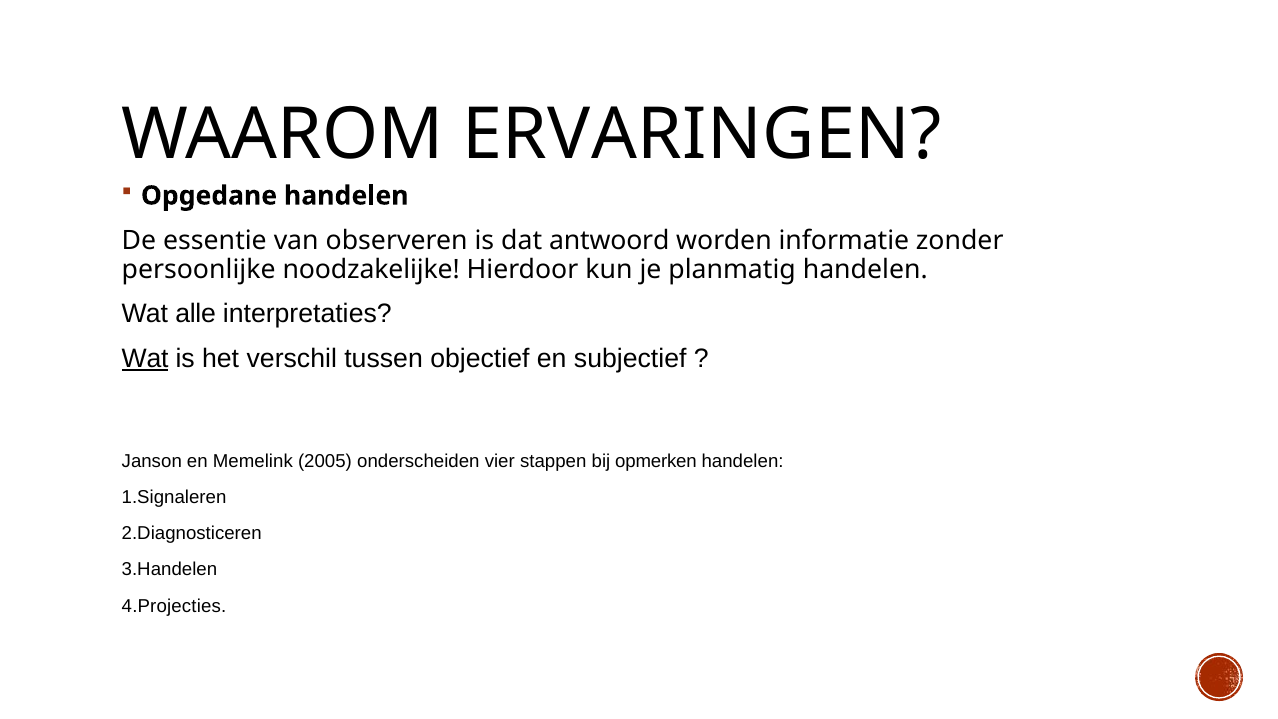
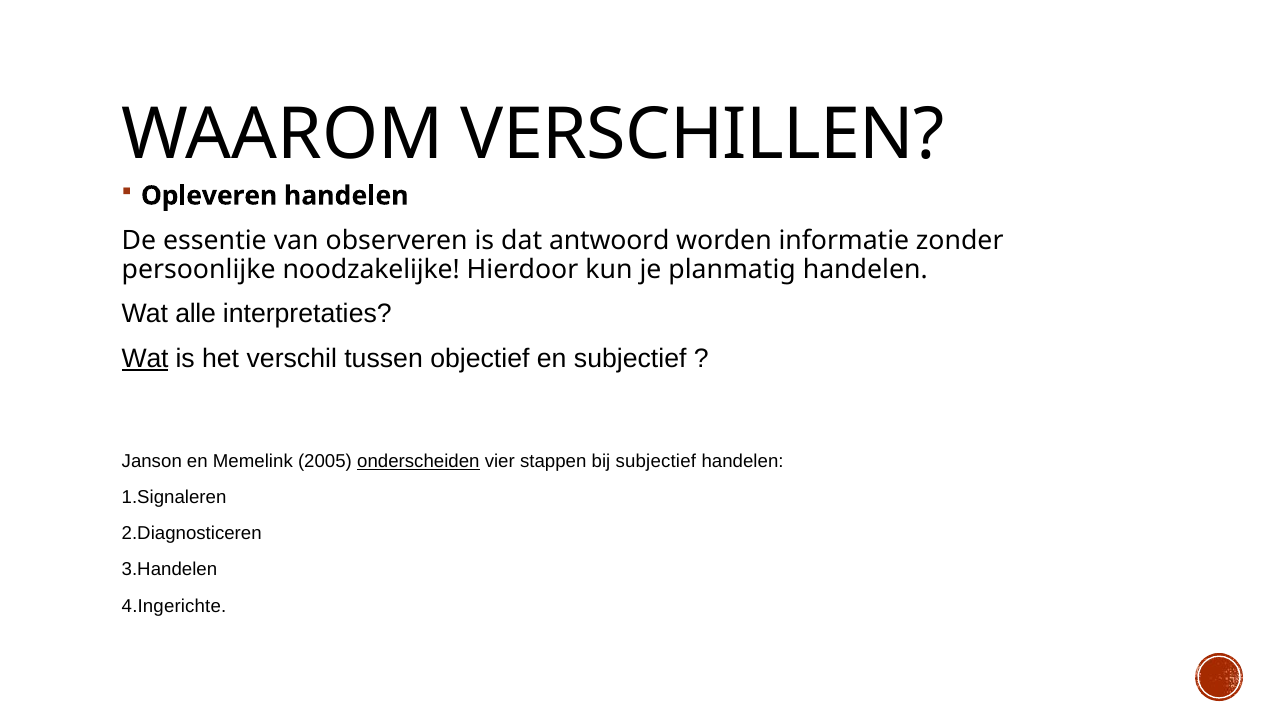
ERVARINGEN: ERVARINGEN -> VERSCHILLEN
Opgedane: Opgedane -> Opleveren
onderscheiden underline: none -> present
bij opmerken: opmerken -> subjectief
4.Projecties: 4.Projecties -> 4.Ingerichte
